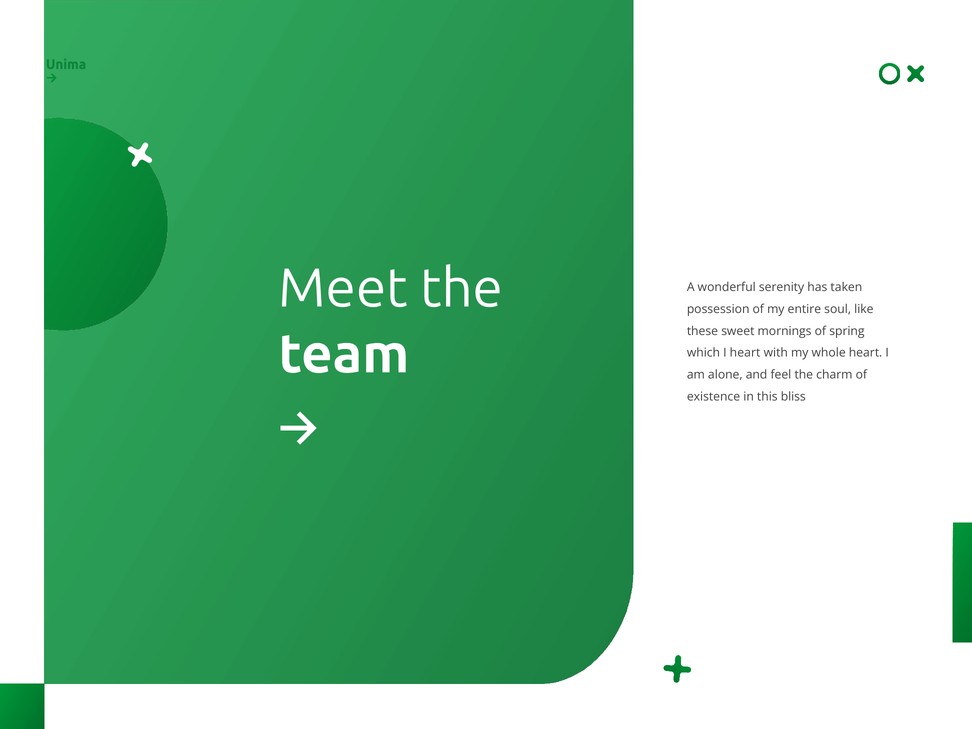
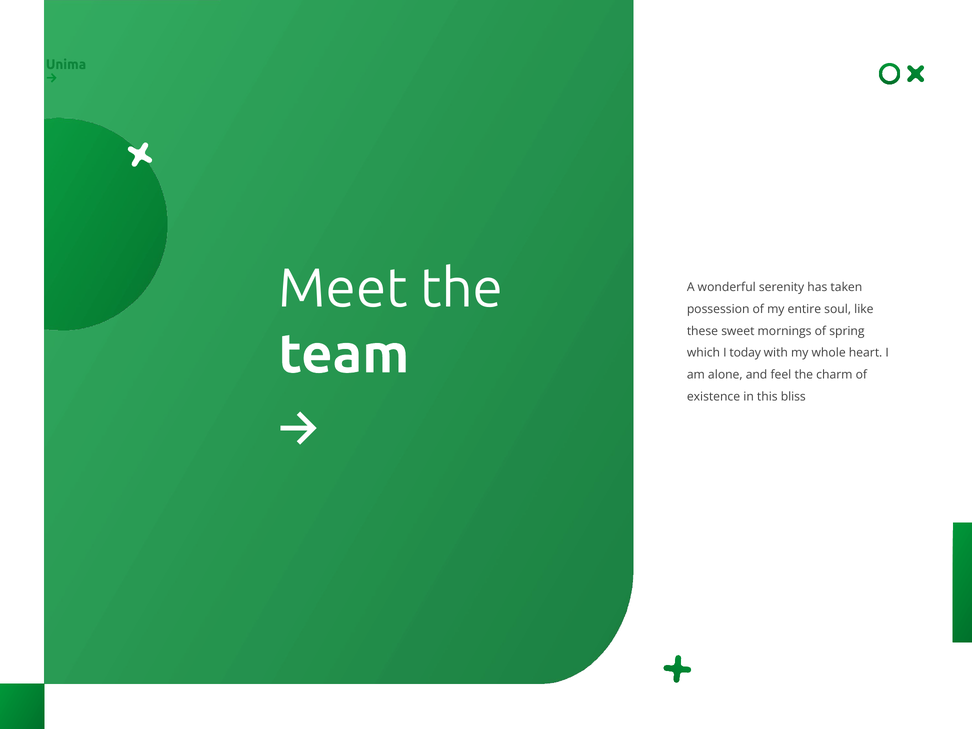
I heart: heart -> today
